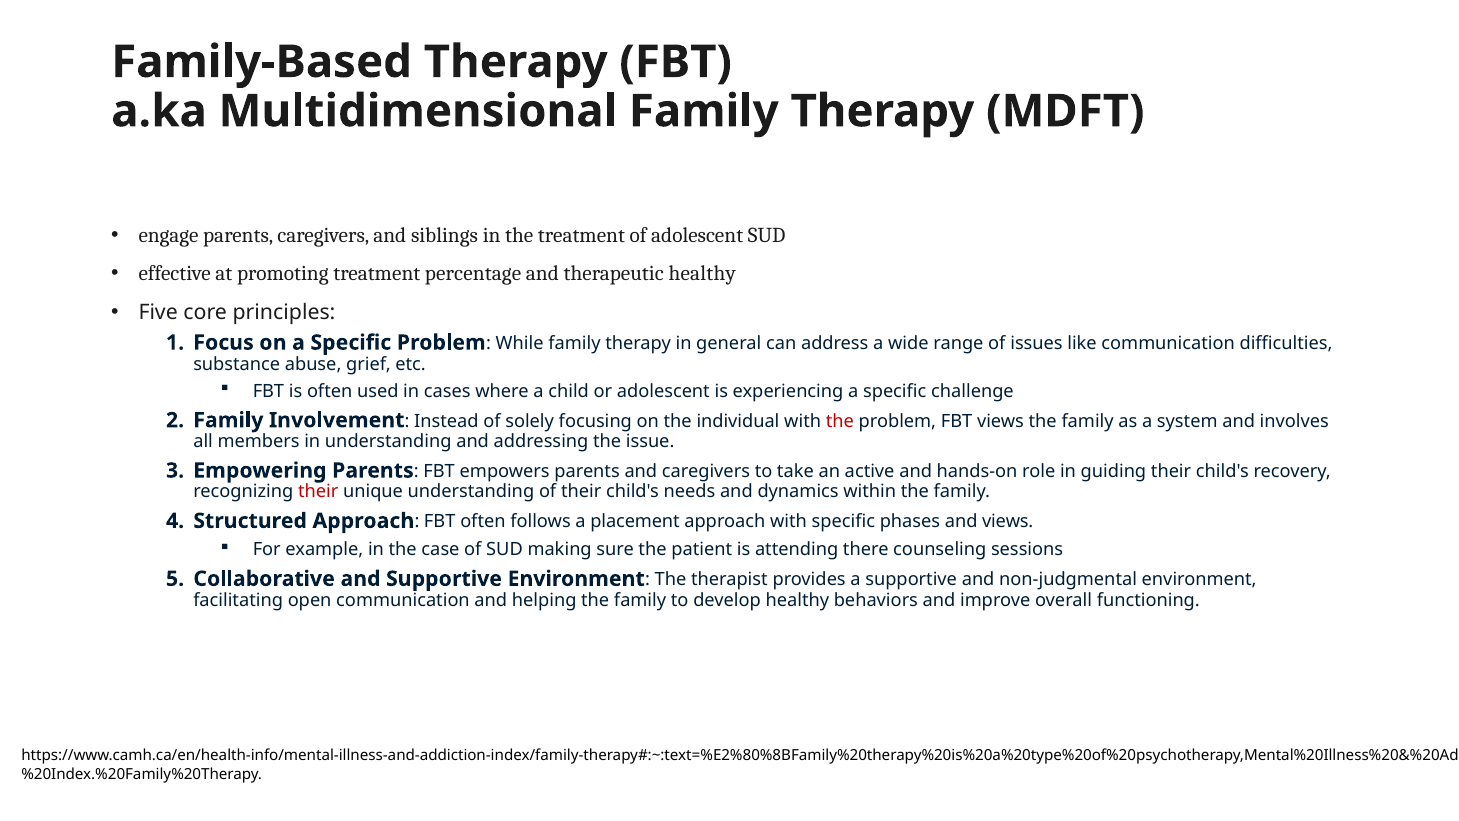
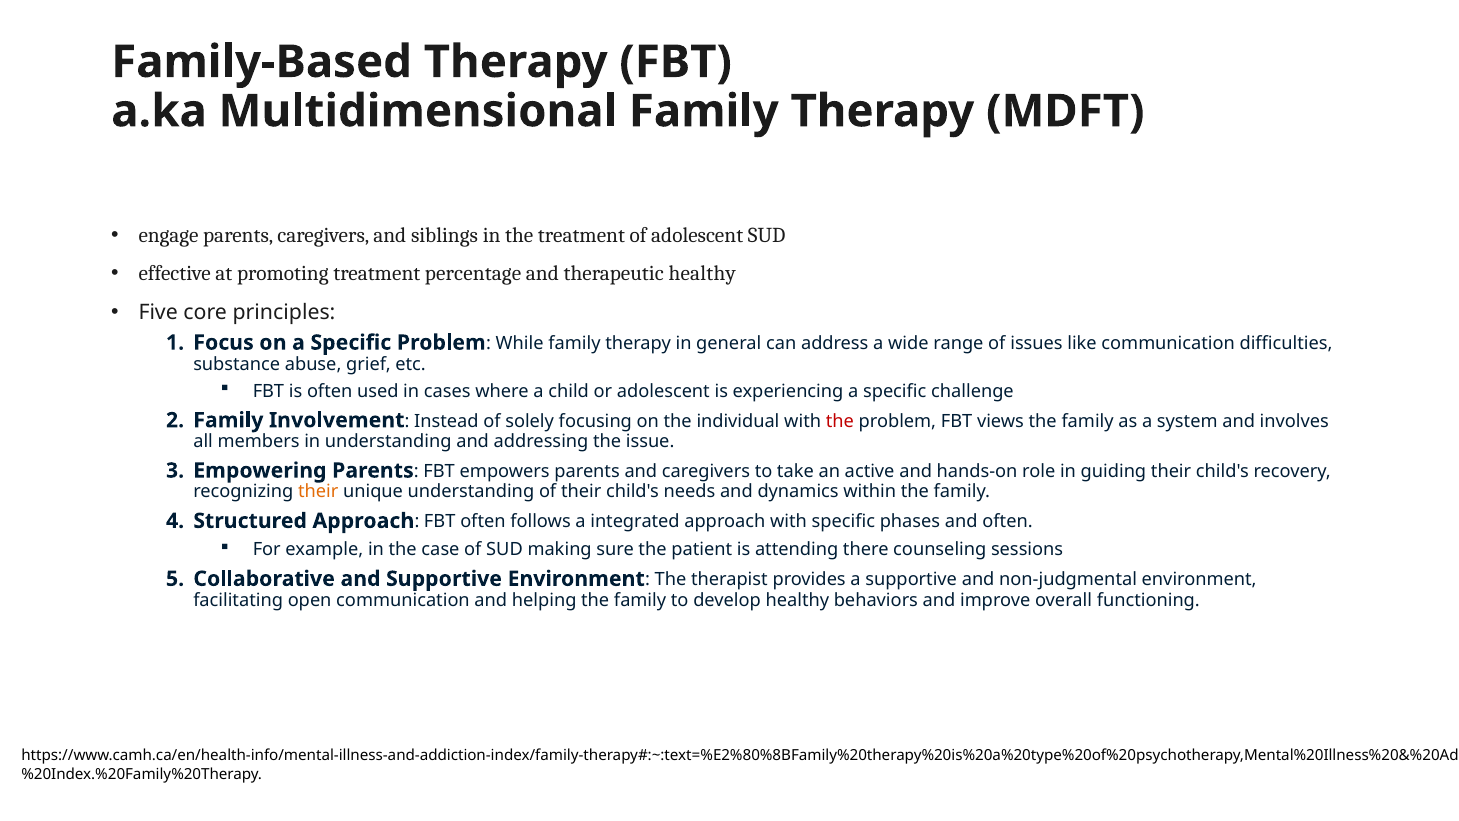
their at (318, 492) colour: red -> orange
placement: placement -> integrated
and views: views -> often
